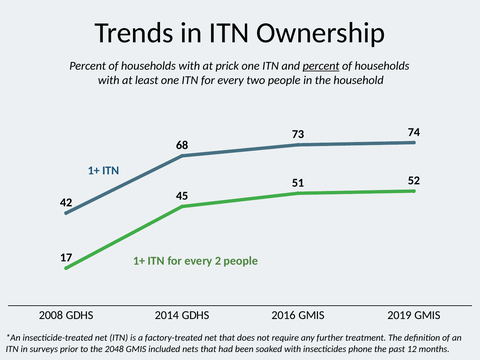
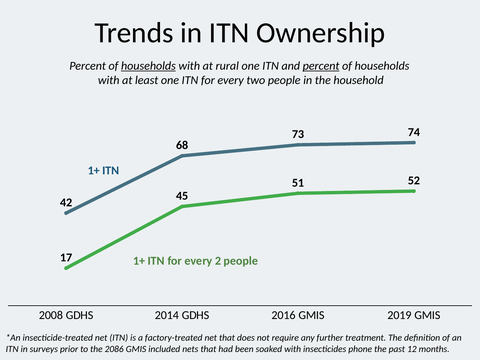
households at (148, 66) underline: none -> present
prick: prick -> rural
2048: 2048 -> 2086
